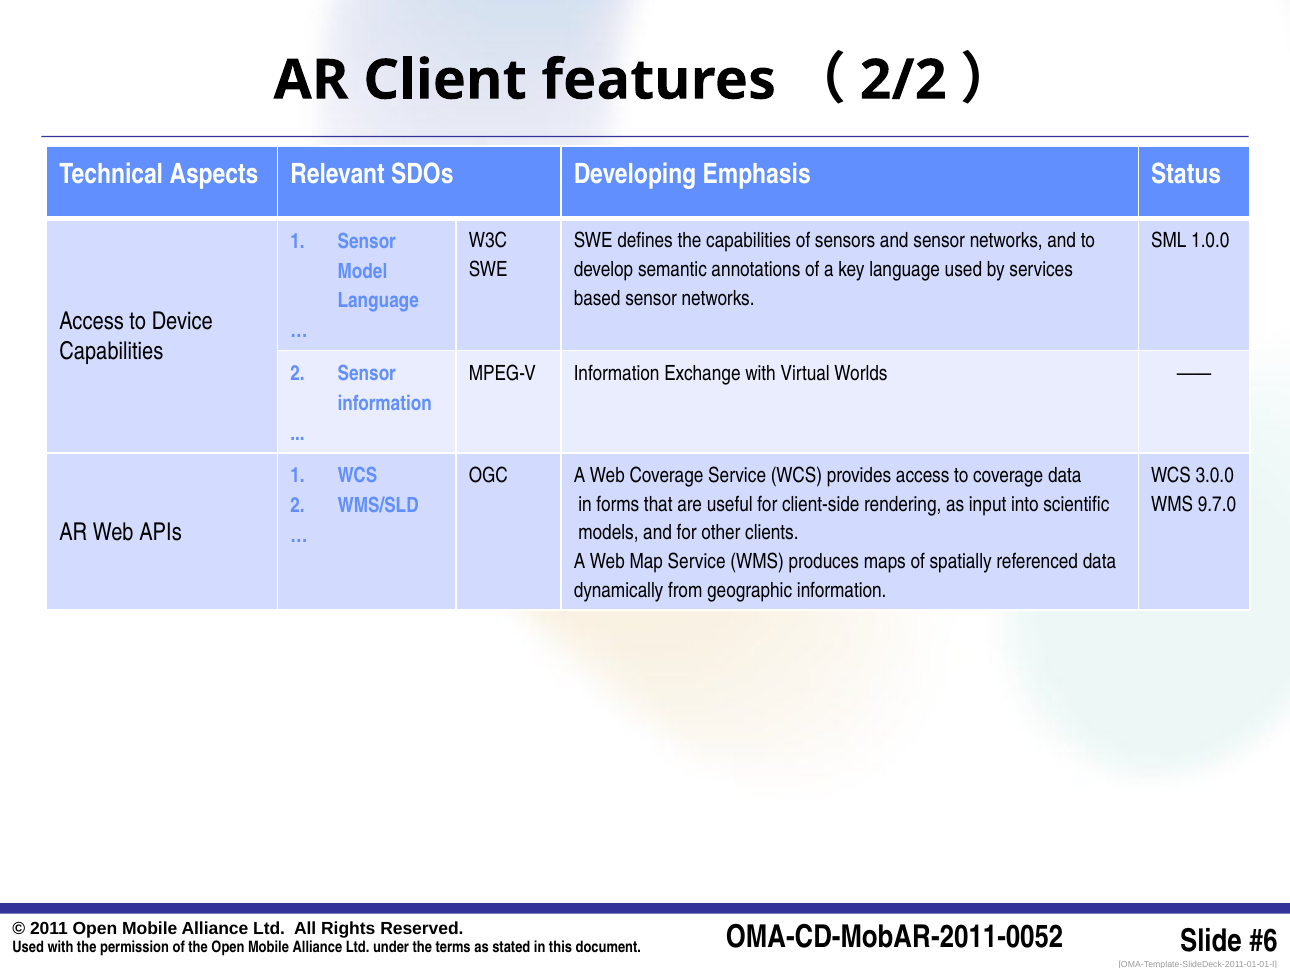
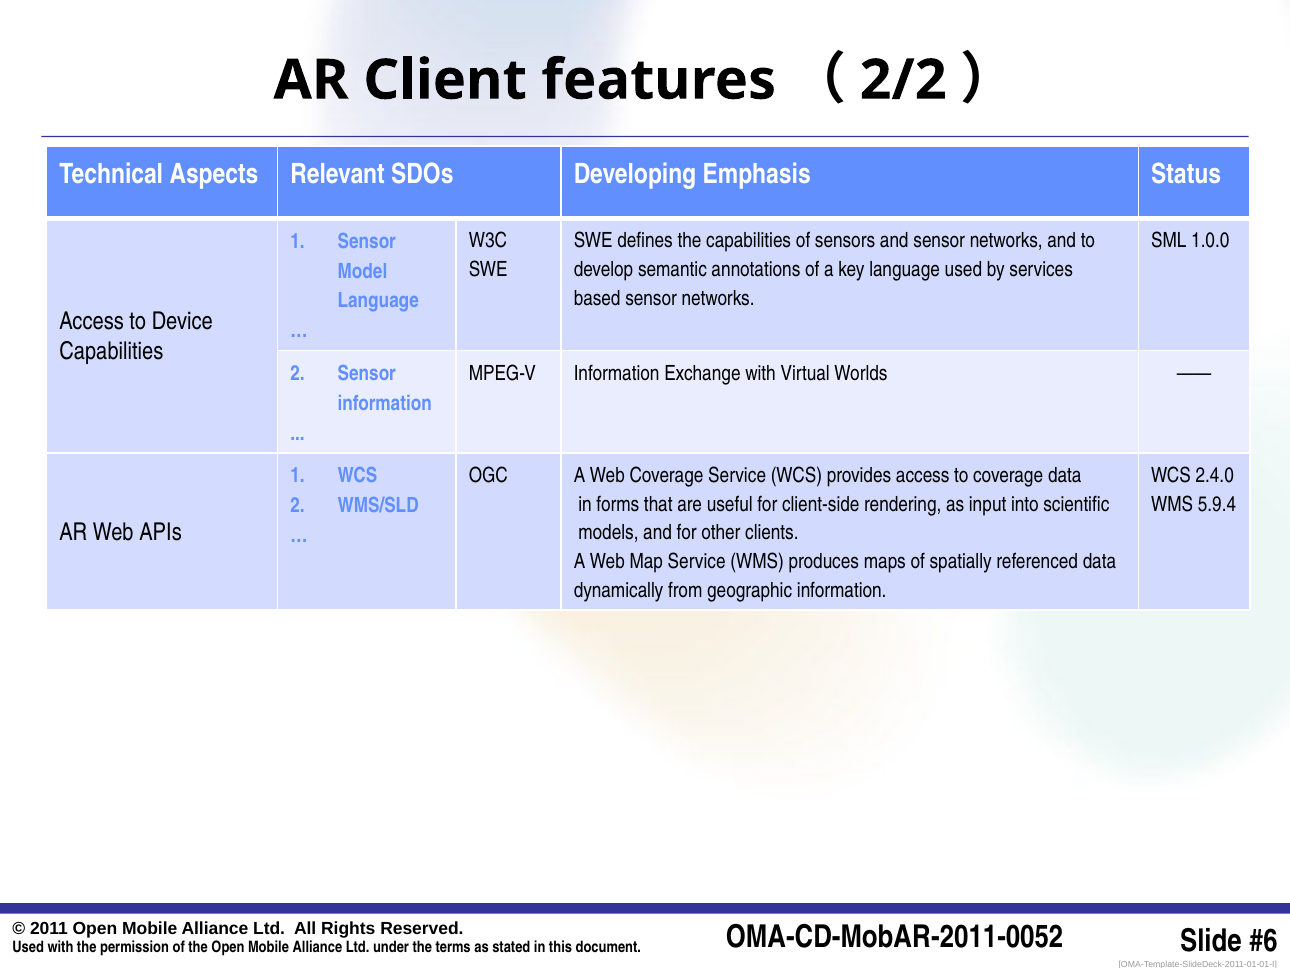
3.0.0: 3.0.0 -> 2.4.0
9.7.0: 9.7.0 -> 5.9.4
